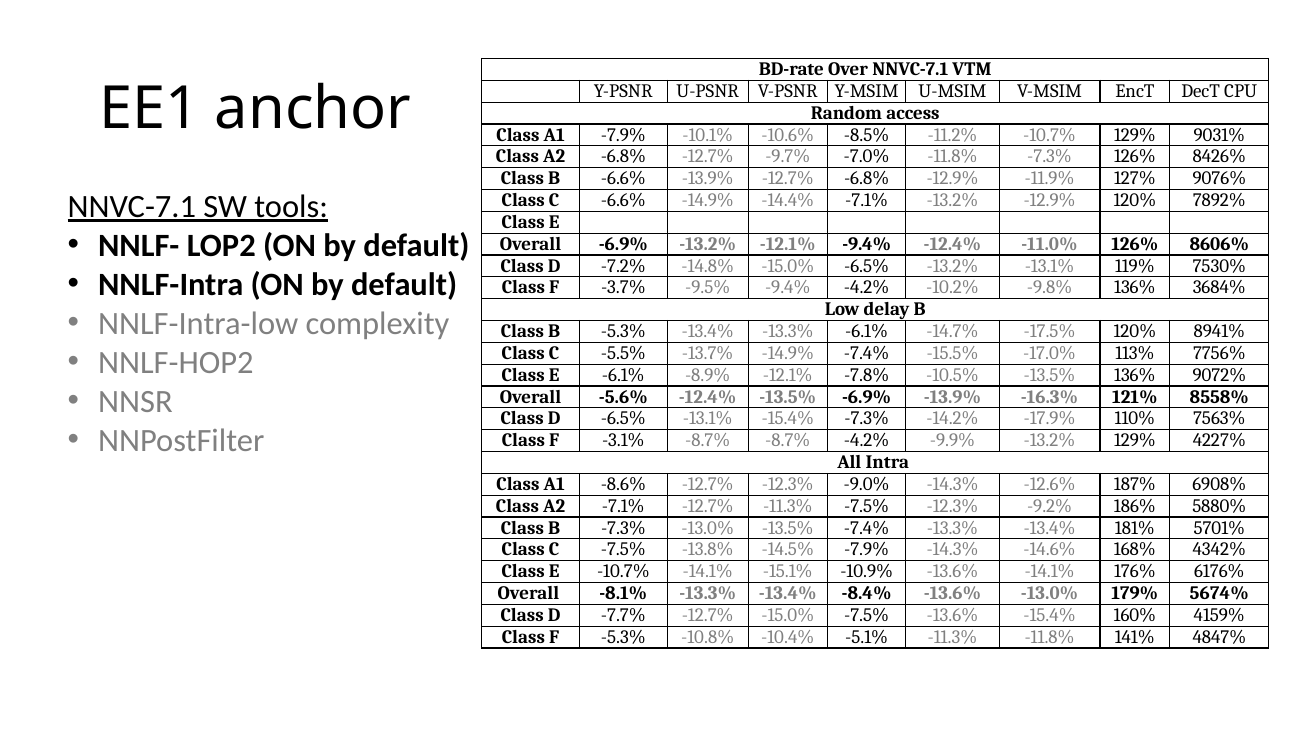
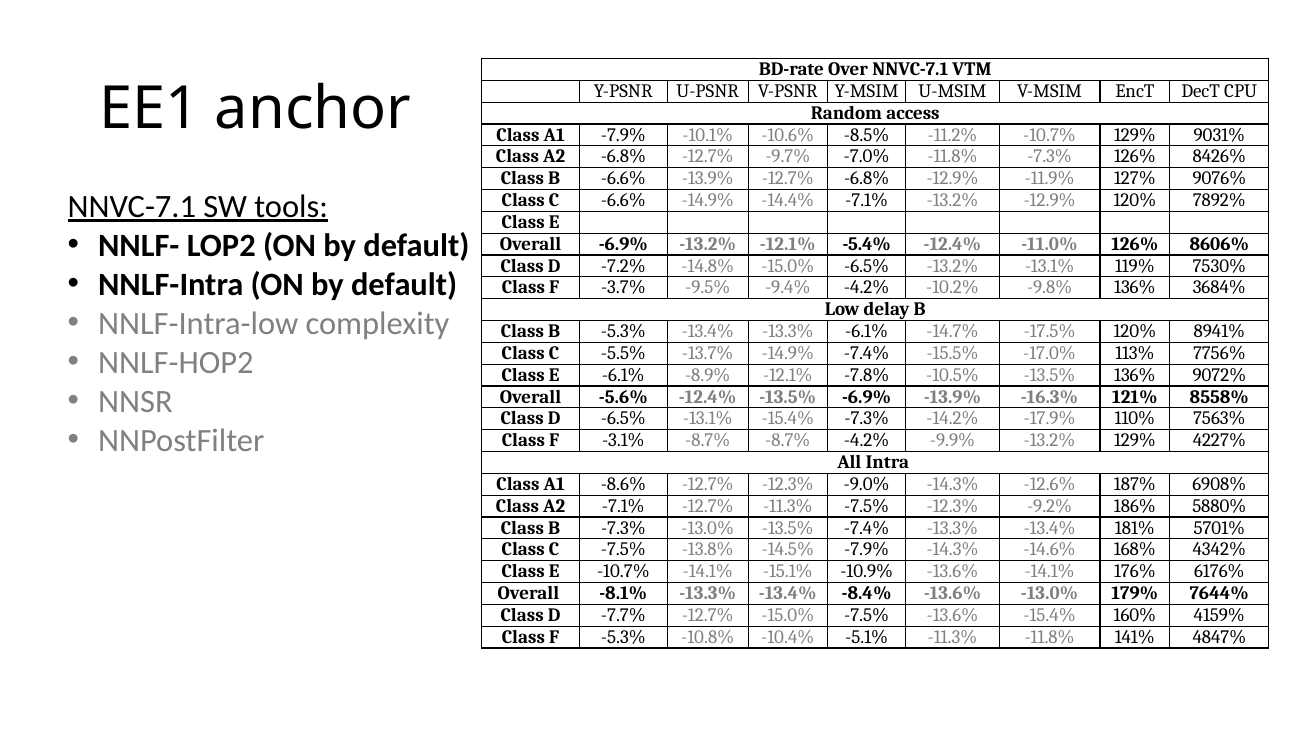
-12.1% -9.4%: -9.4% -> -5.4%
5674%: 5674% -> 7644%
